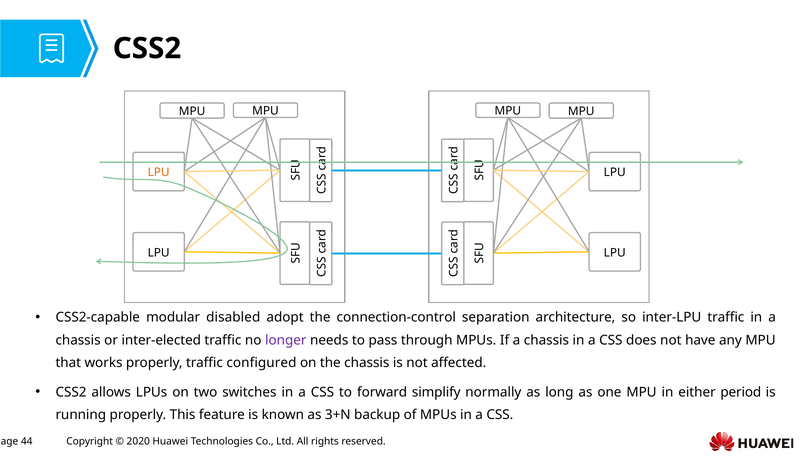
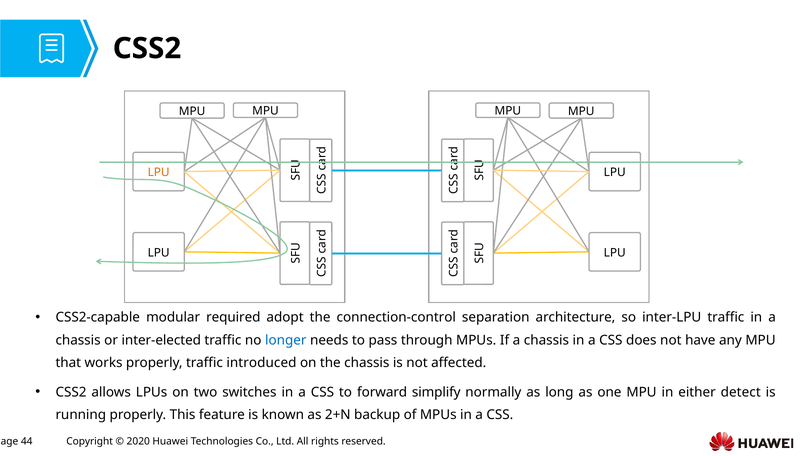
disabled: disabled -> required
longer colour: purple -> blue
configured: configured -> introduced
period: period -> detect
3+N: 3+N -> 2+N
